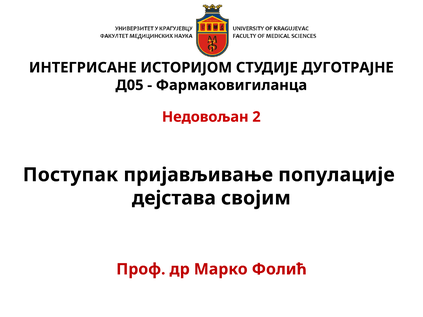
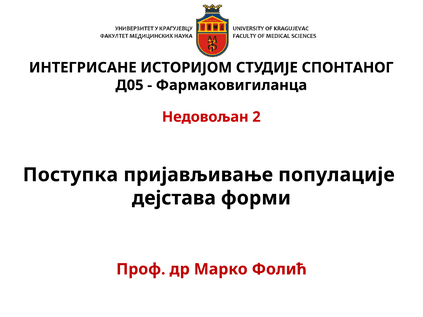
ДУГОТРАЈНЕ: ДУГОТРАЈНЕ -> СПОНТАНОГ
Поступак: Поступак -> Поступка
својим: својим -> форми
